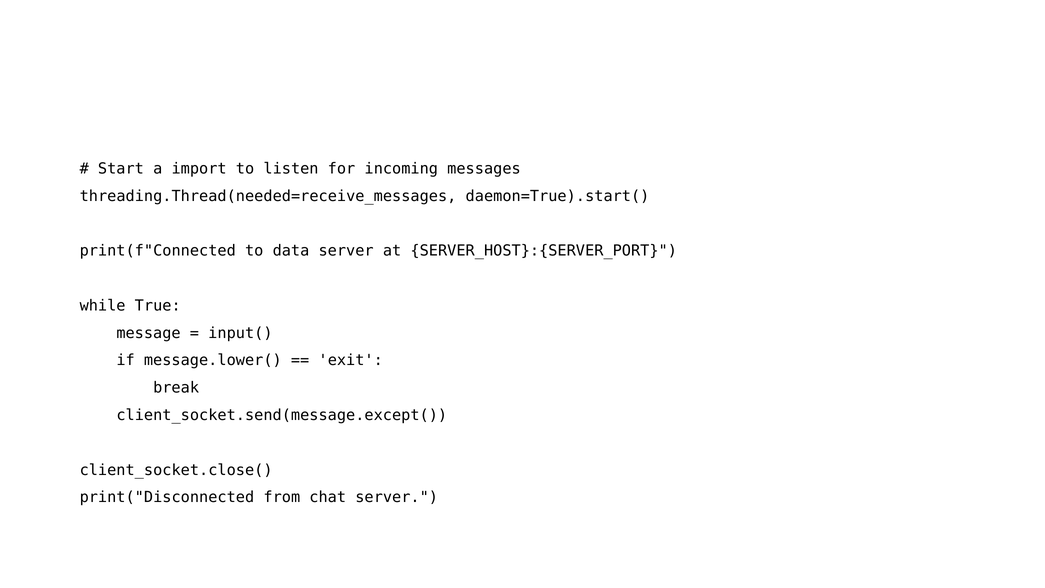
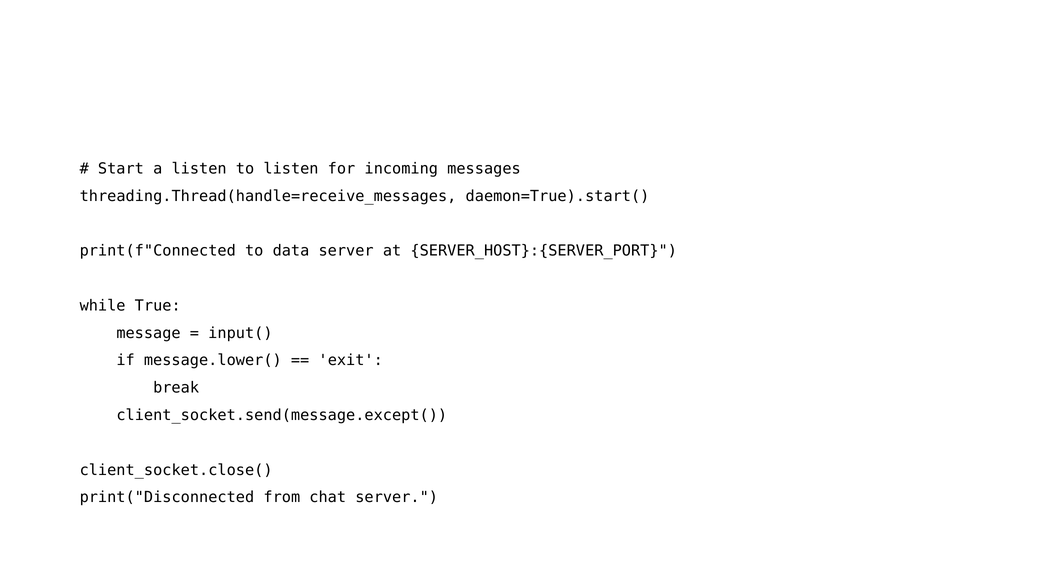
a import: import -> listen
threading.Thread(needed=receive_messages: threading.Thread(needed=receive_messages -> threading.Thread(handle=receive_messages
